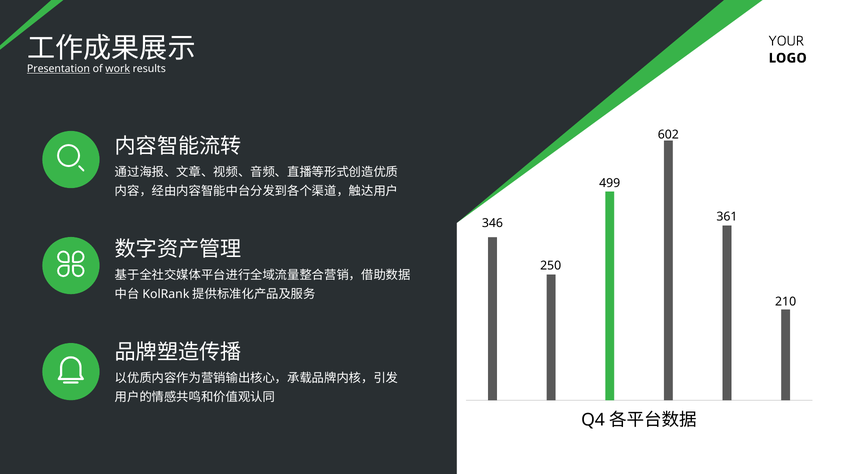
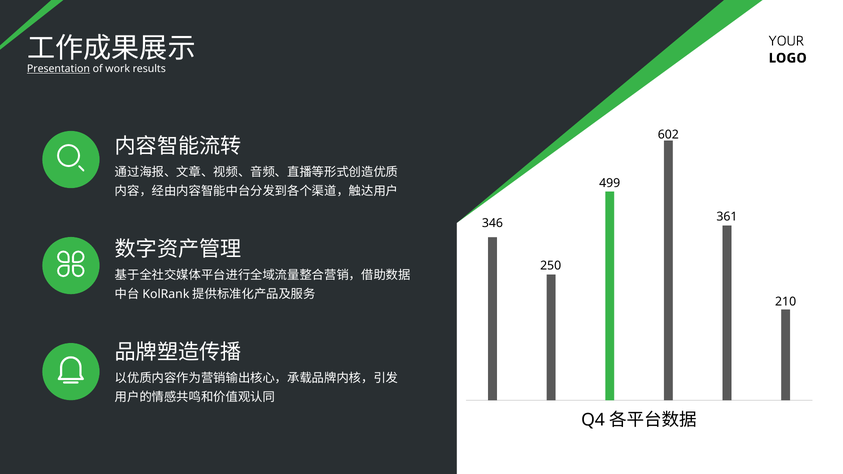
work underline: present -> none
